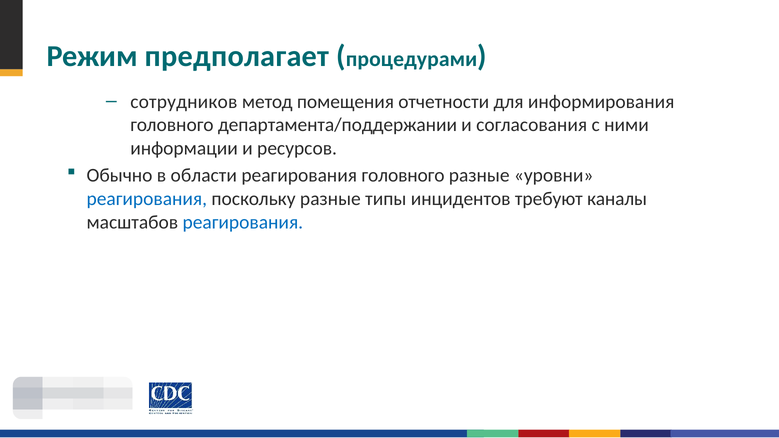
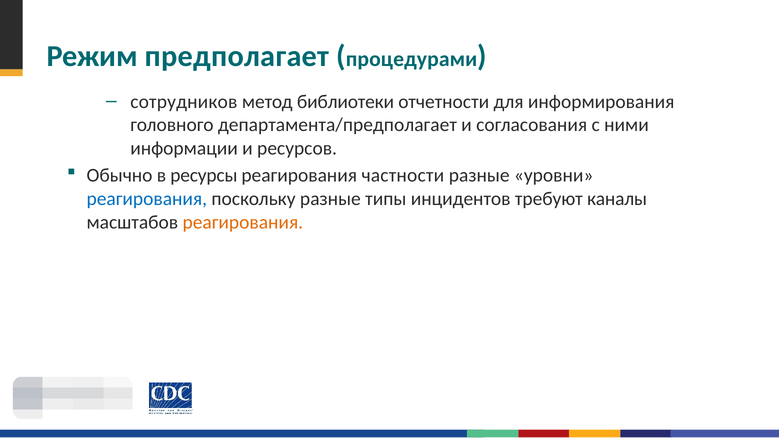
помещения: помещения -> библиотеки
департамента/поддержании: департамента/поддержании -> департамента/предполагает
области: области -> ресурсы
реагирования головного: головного -> частности
реагирования at (243, 222) colour: blue -> orange
